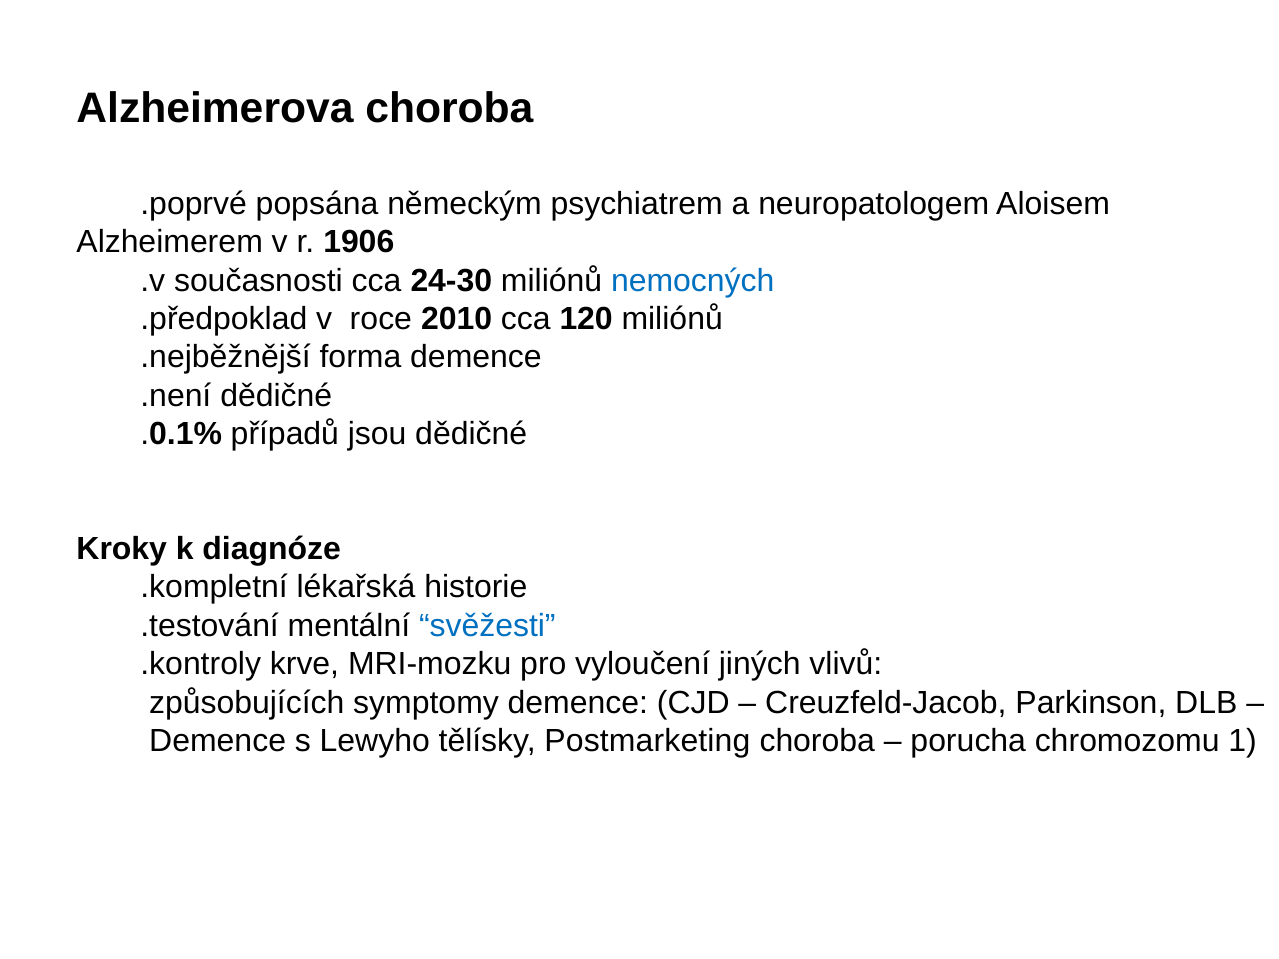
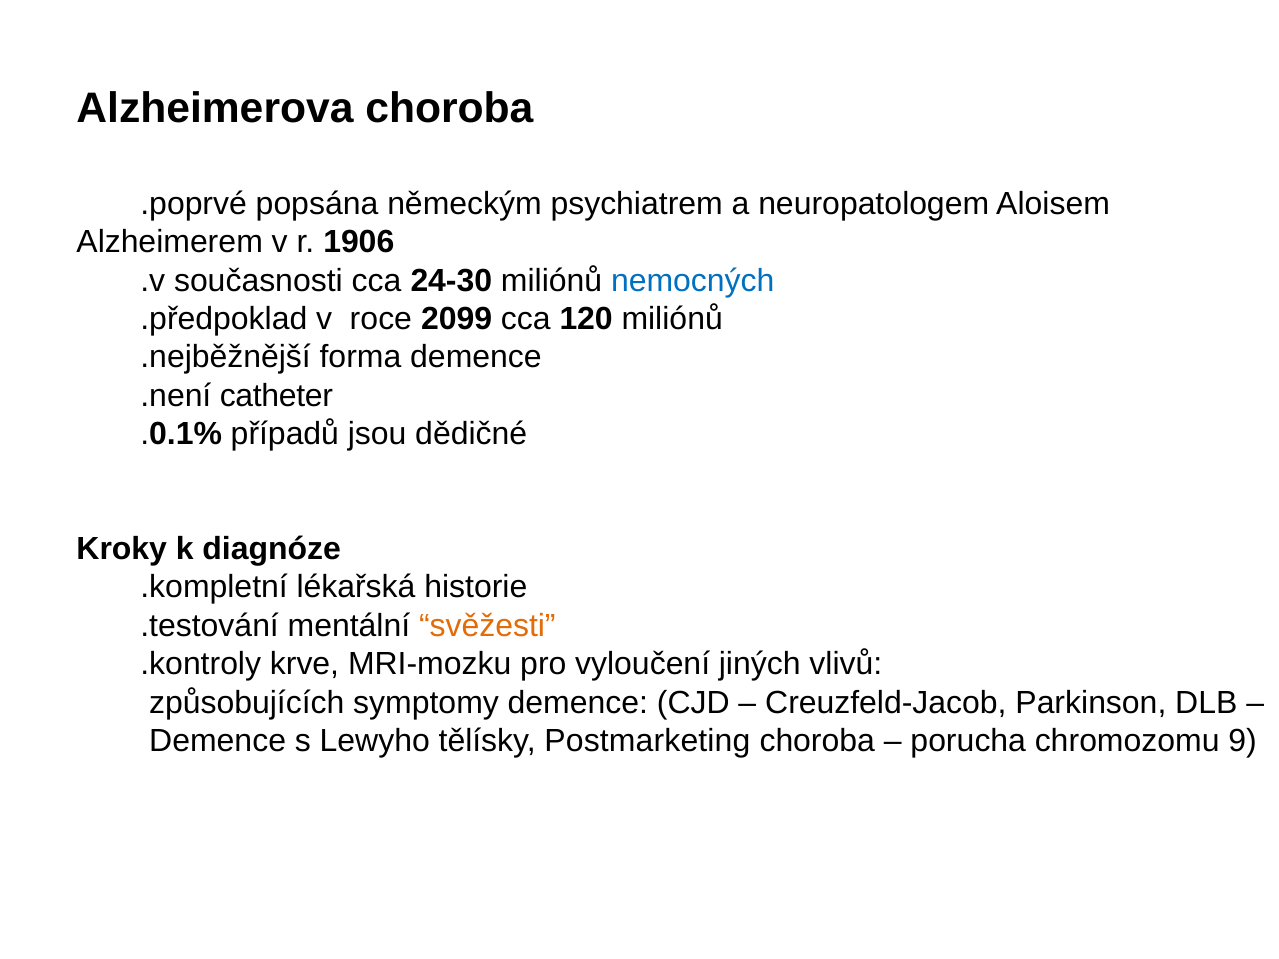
2010: 2010 -> 2099
.není dědičné: dědičné -> catheter
svěžesti colour: blue -> orange
1: 1 -> 9
